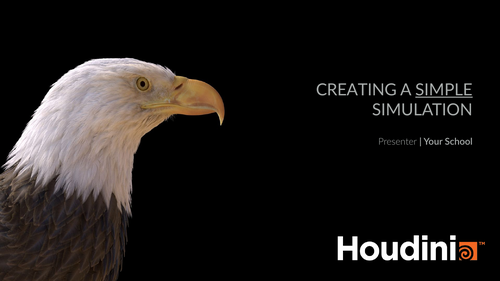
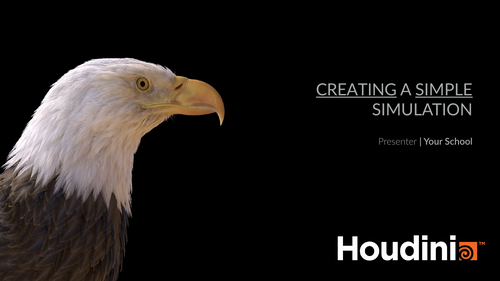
CREATING underline: none -> present
